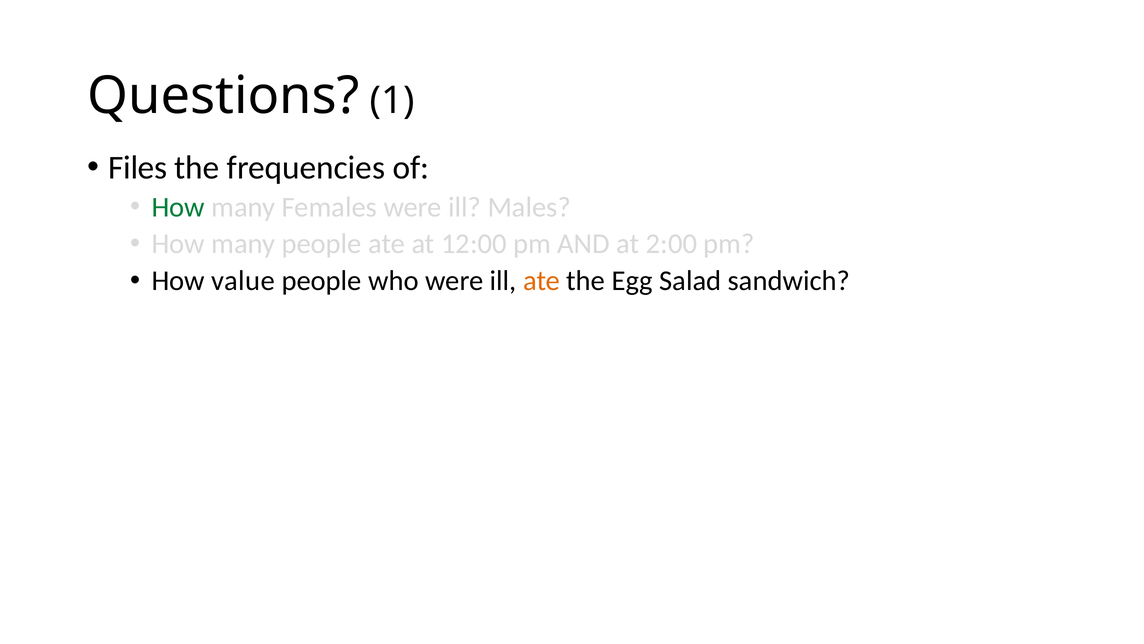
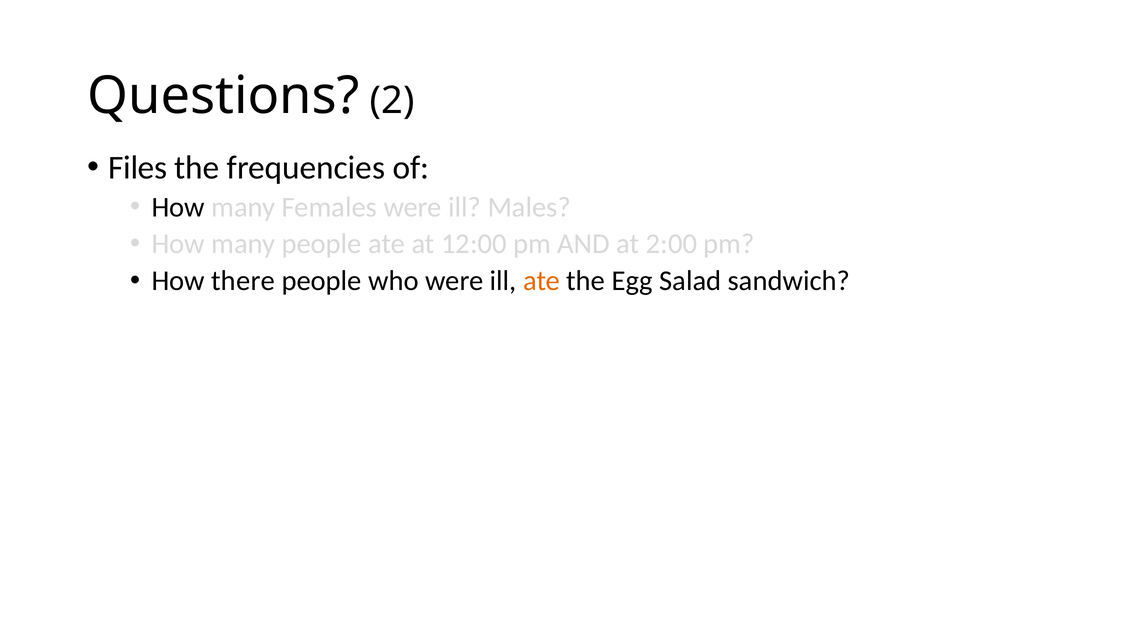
1: 1 -> 2
How at (178, 207) colour: green -> black
value: value -> there
